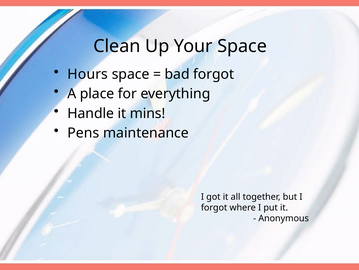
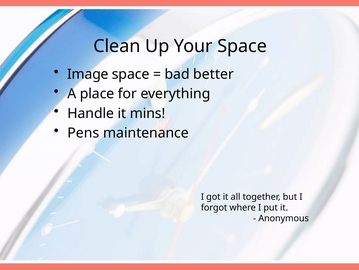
Hours: Hours -> Image
bad forgot: forgot -> better
